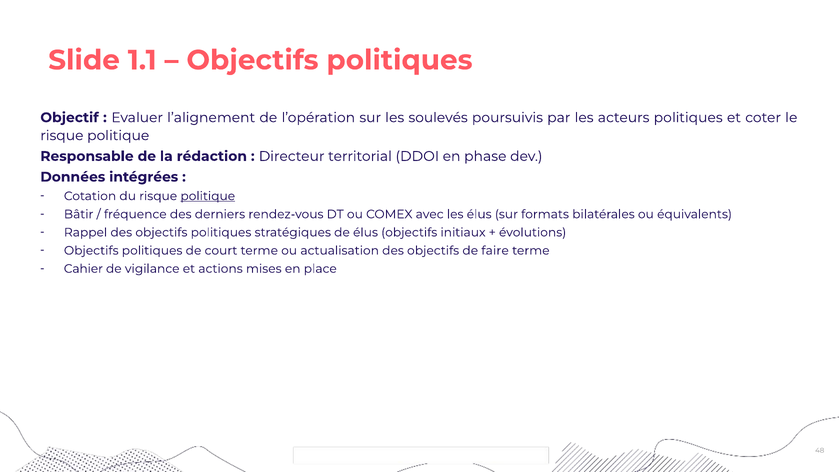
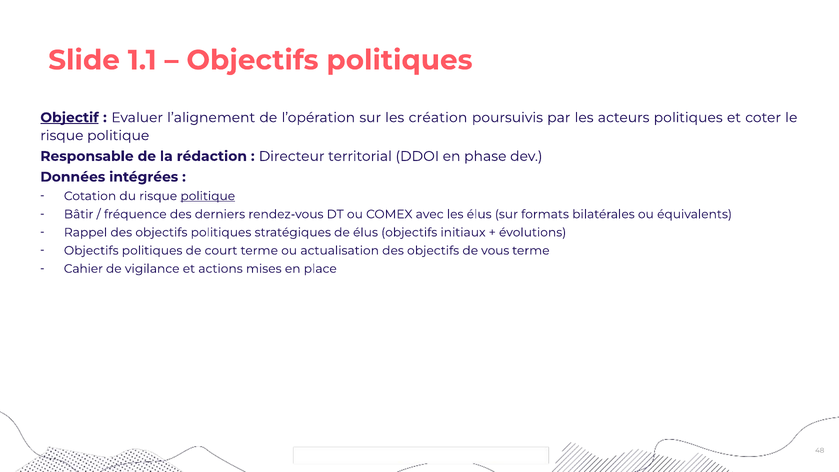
Objectif underline: none -> present
soulevés: soulevés -> création
faire: faire -> vous
